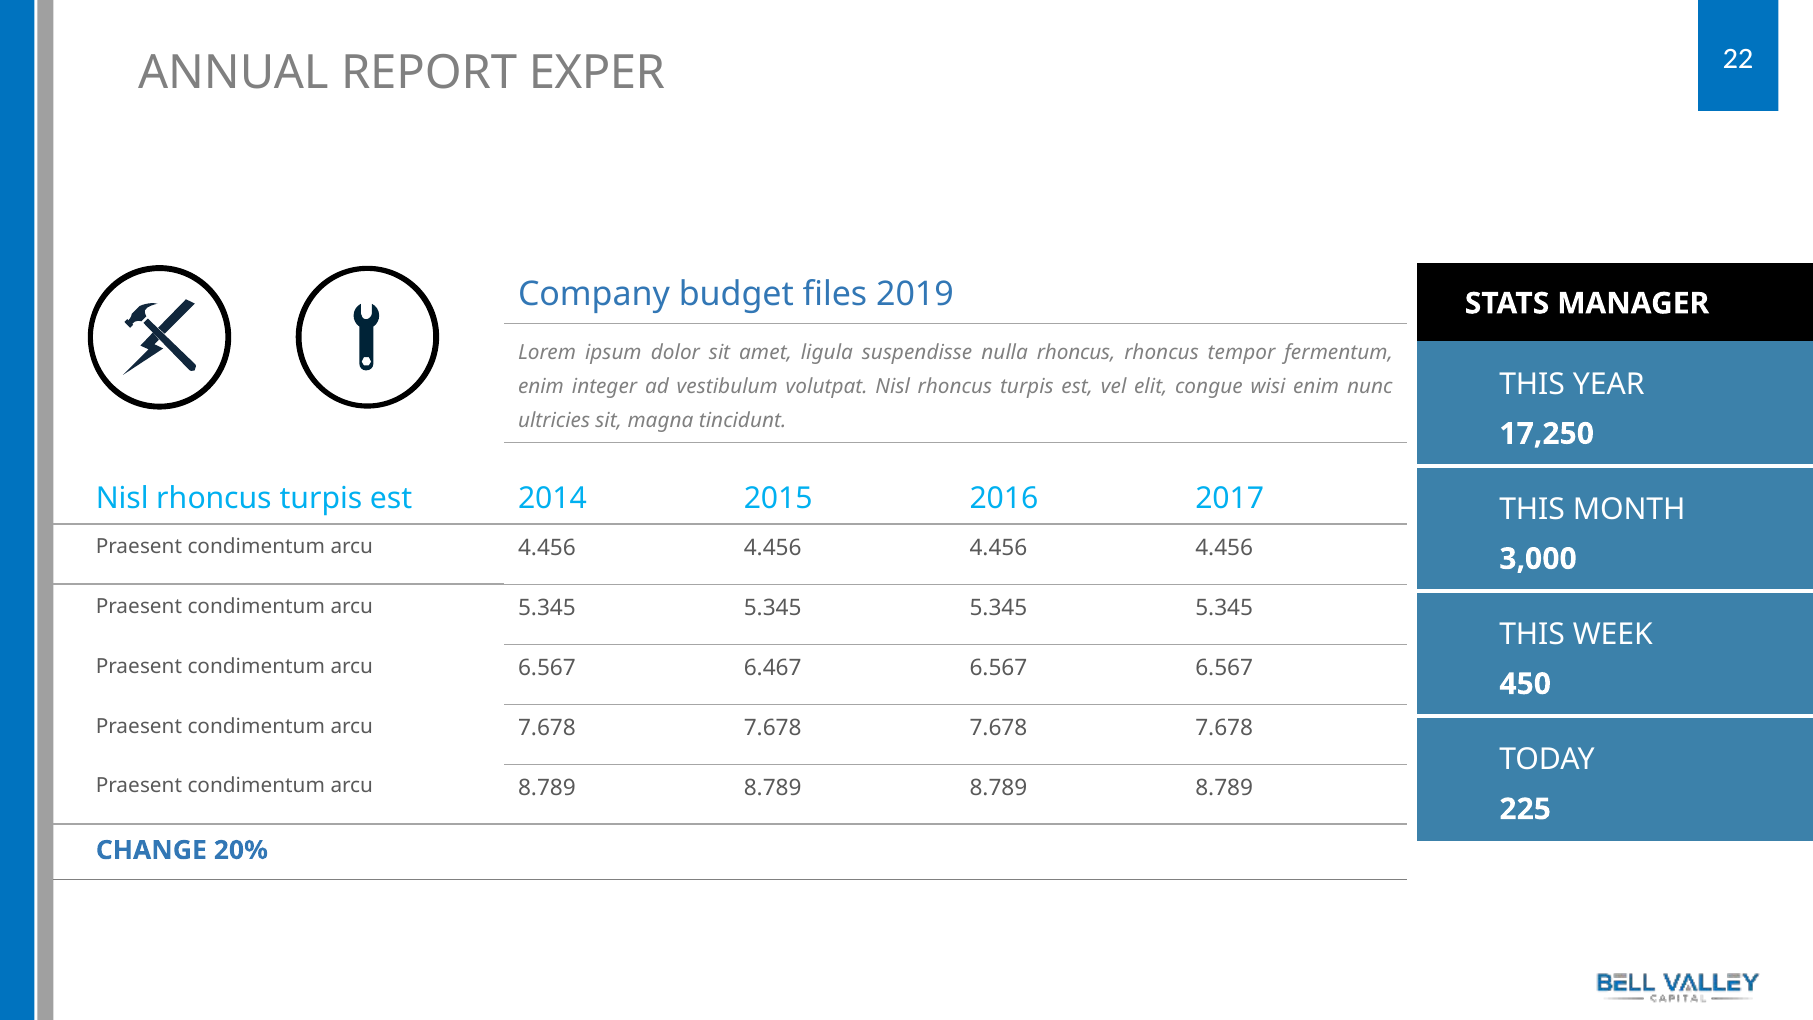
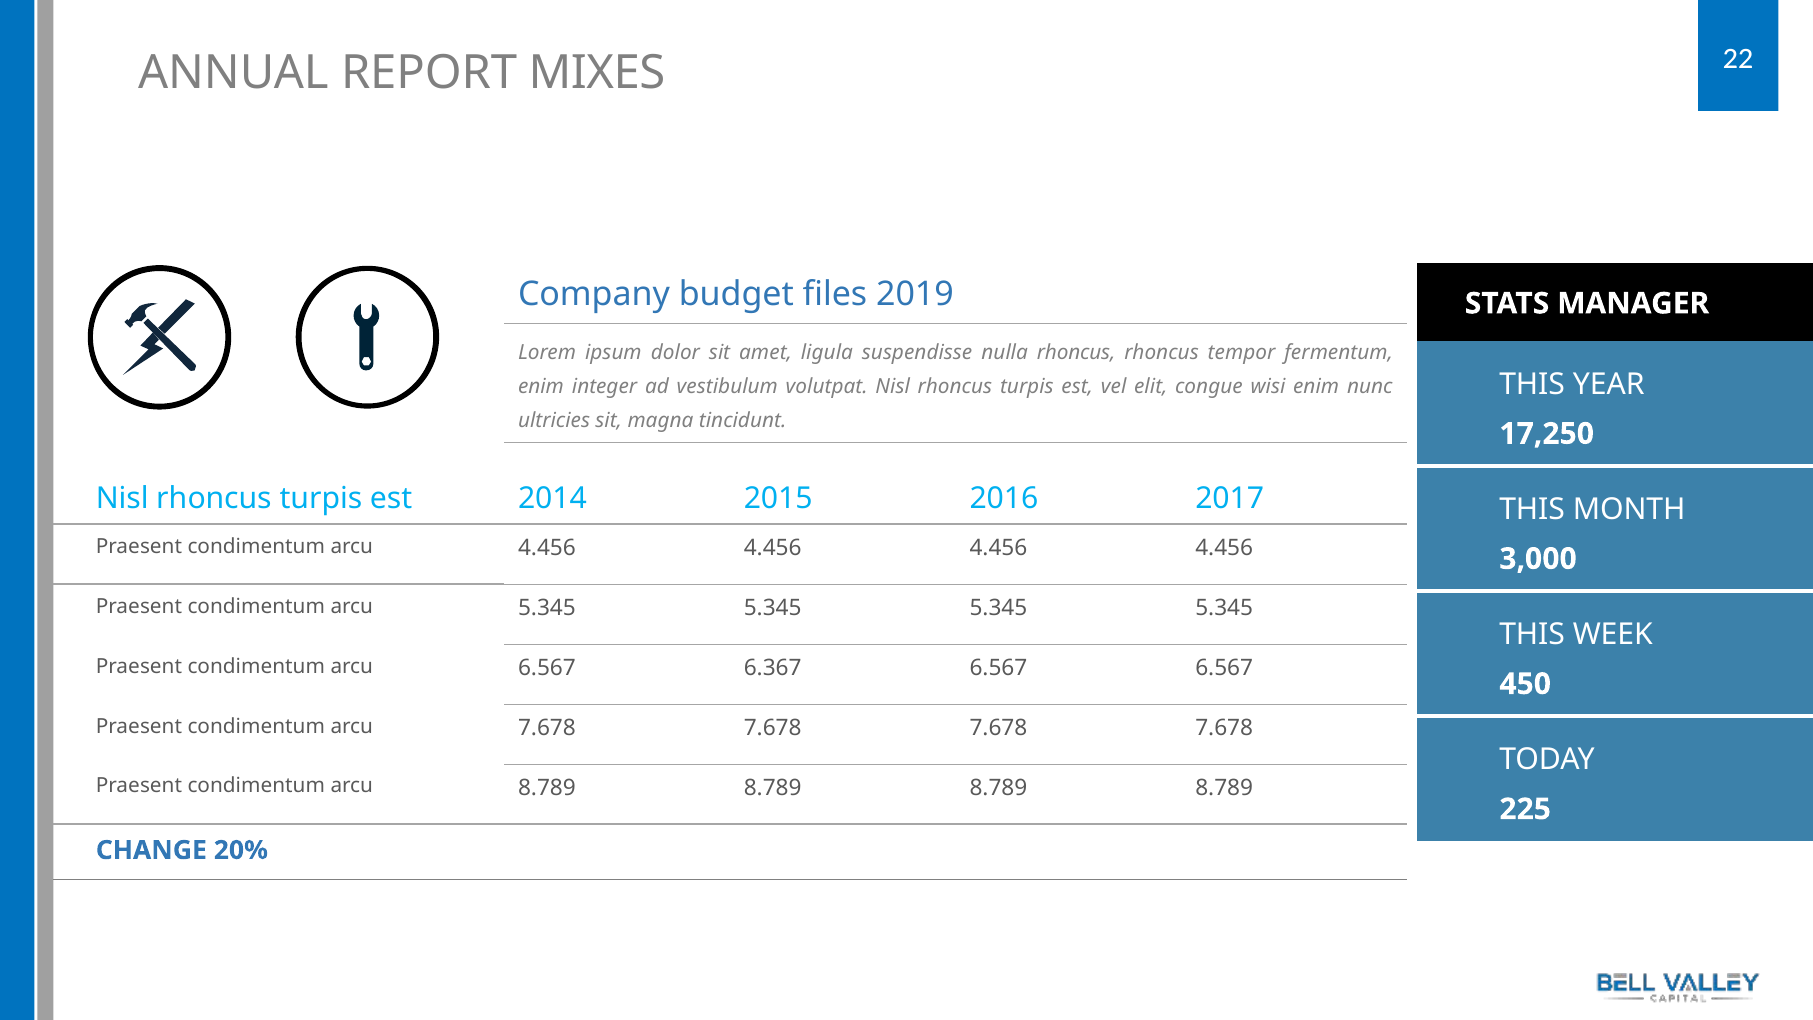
EXPER: EXPER -> MIXES
6.467: 6.467 -> 6.367
